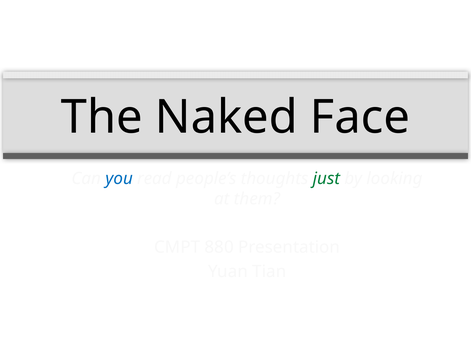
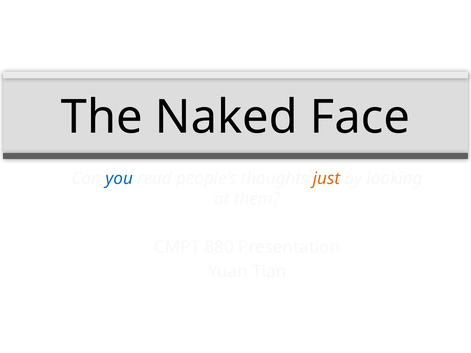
just colour: green -> orange
